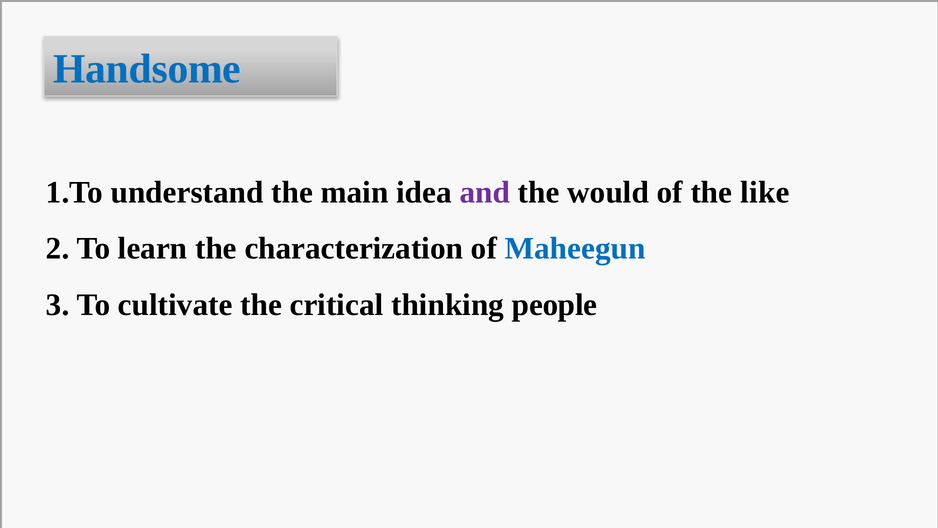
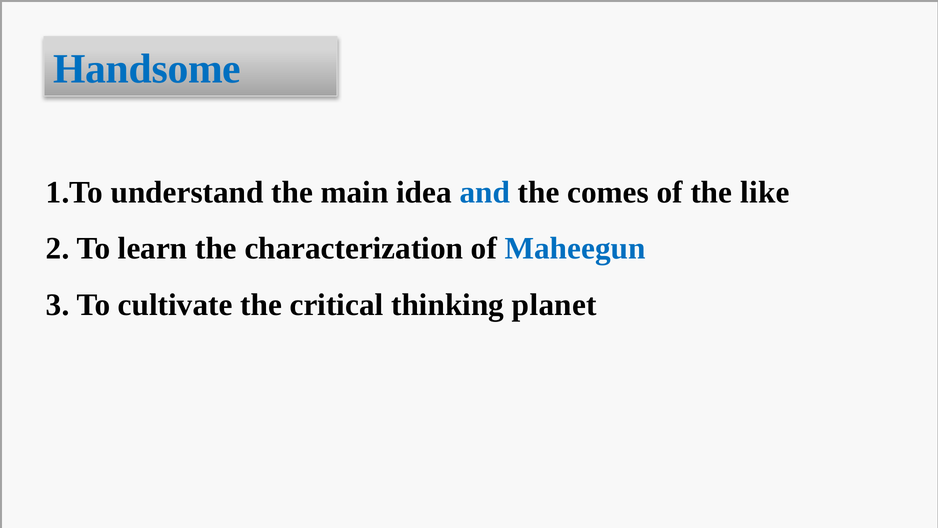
and colour: purple -> blue
would: would -> comes
people: people -> planet
